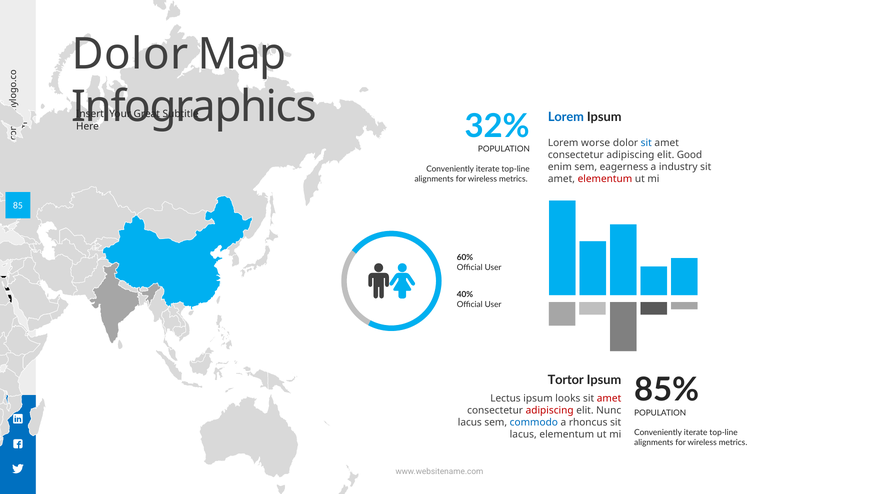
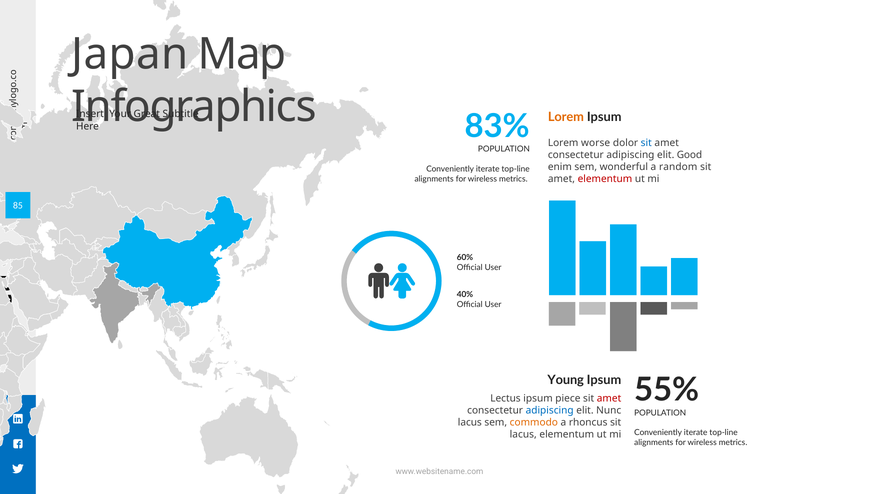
Dolor at (130, 54): Dolor -> Japan
Lorem at (566, 117) colour: blue -> orange
32%: 32% -> 83%
eagerness: eagerness -> wonderful
industry: industry -> random
Tortor: Tortor -> Young
85%: 85% -> 55%
looks: looks -> piece
adipiscing at (550, 411) colour: red -> blue
commodo colour: blue -> orange
